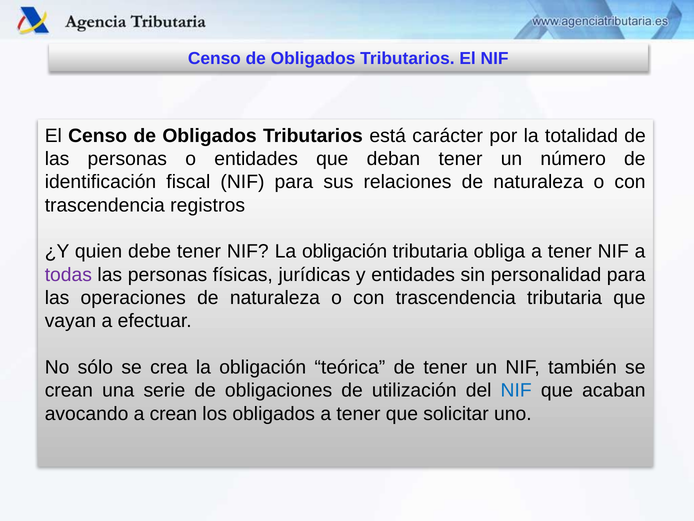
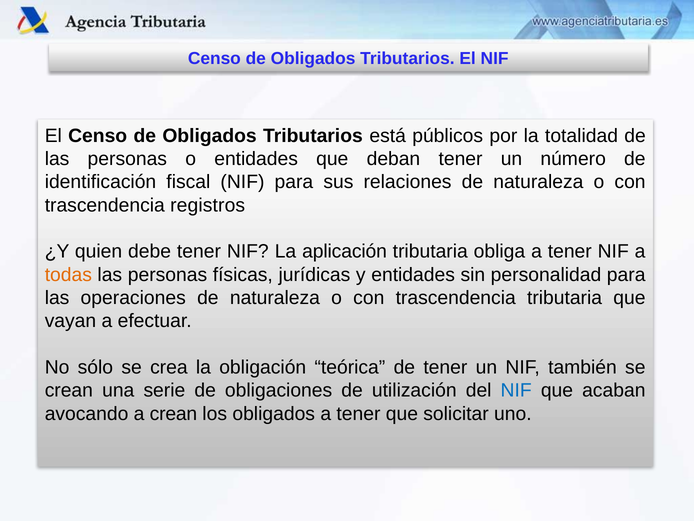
carácter: carácter -> públicos
NIF La obligación: obligación -> aplicación
todas colour: purple -> orange
